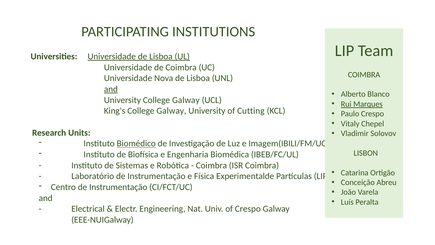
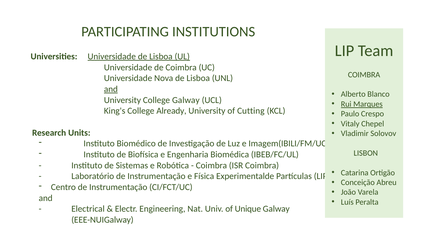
King's College Galway: Galway -> Already
Biomédico underline: present -> none
of Crespo: Crespo -> Unique
